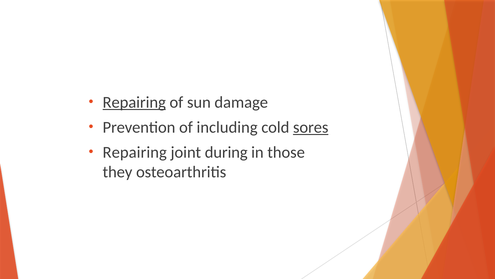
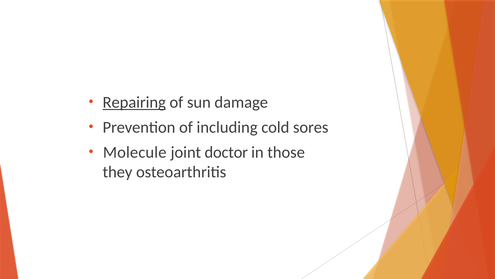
sores underline: present -> none
Repairing at (135, 152): Repairing -> Molecule
during: during -> doctor
